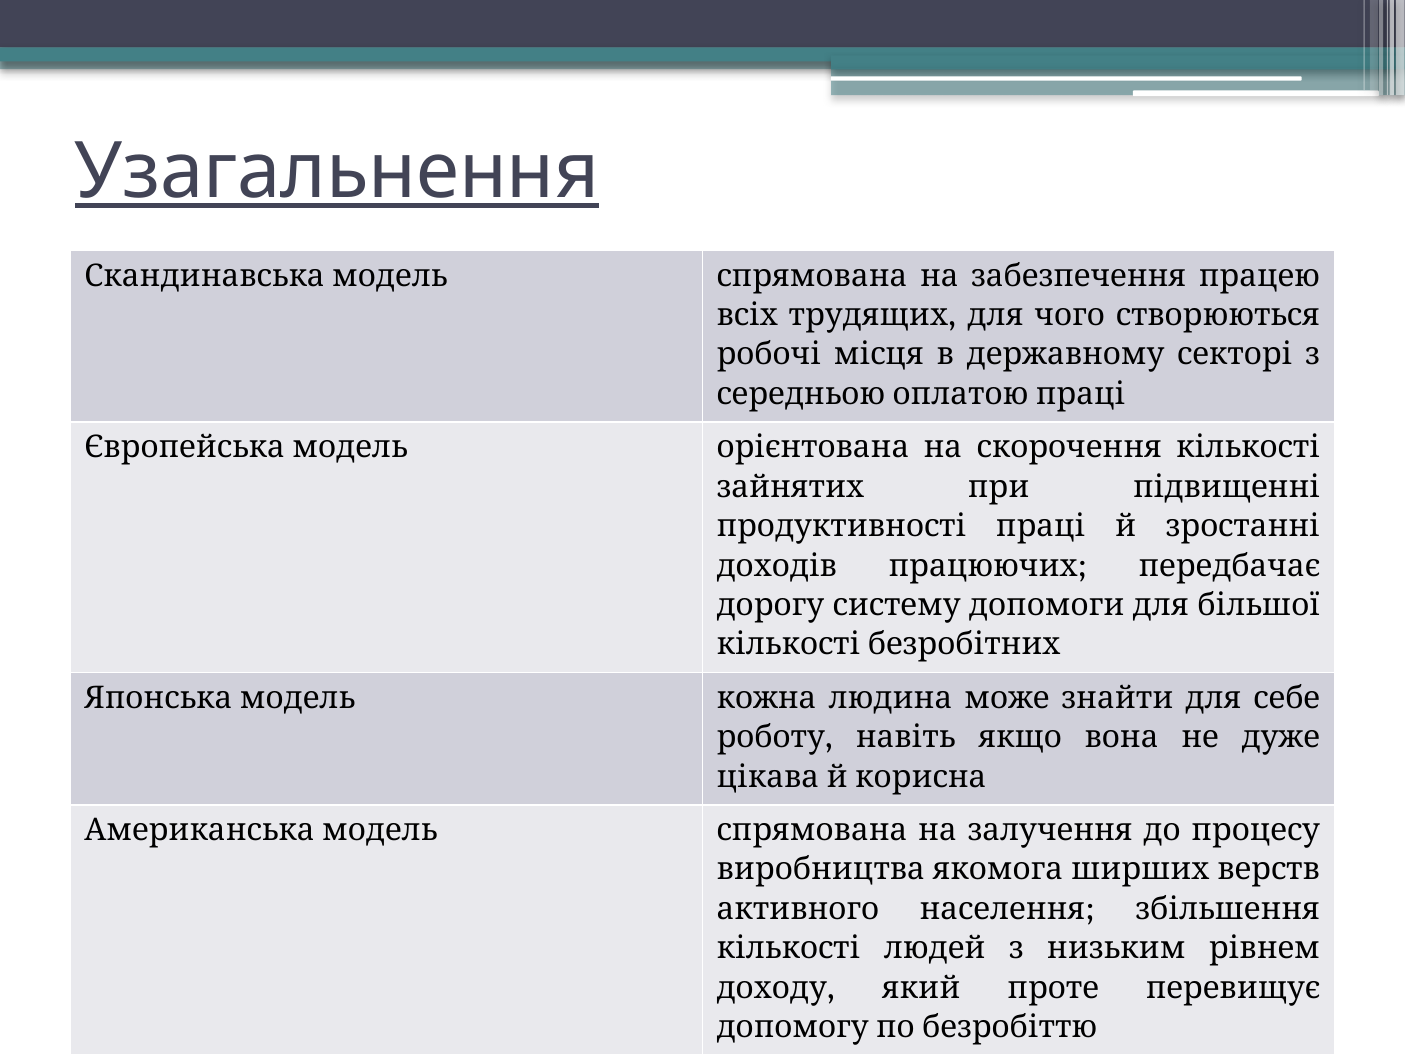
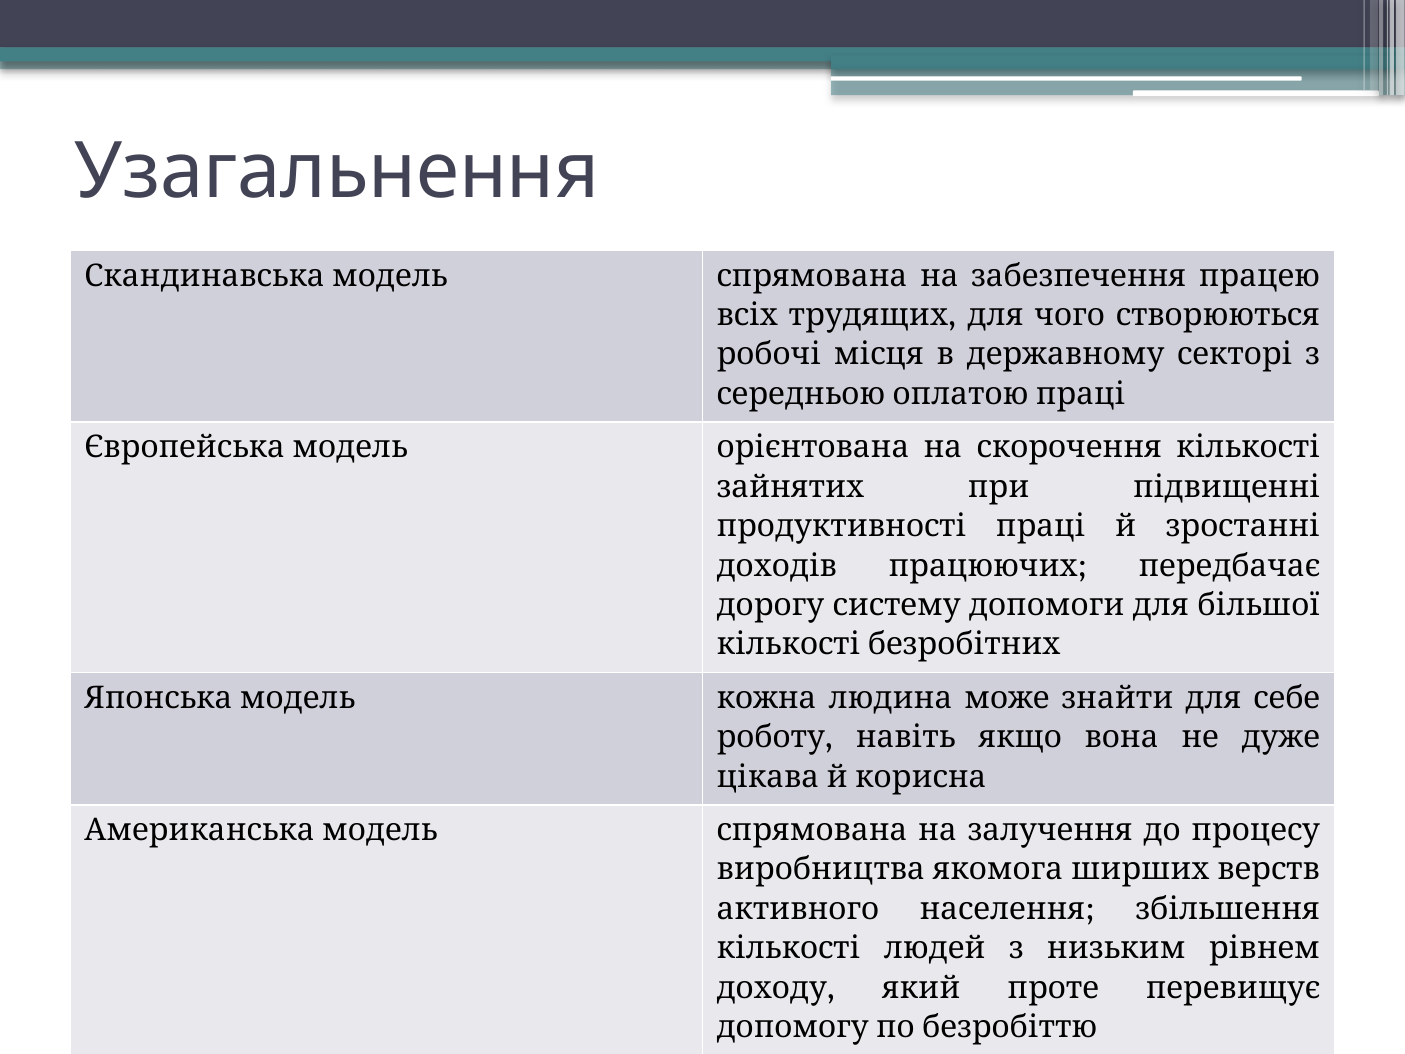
Узагальнення underline: present -> none
